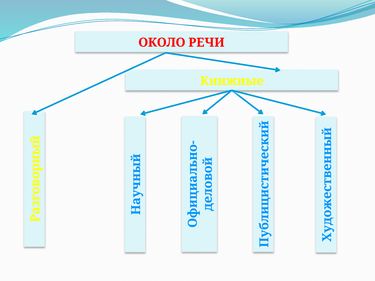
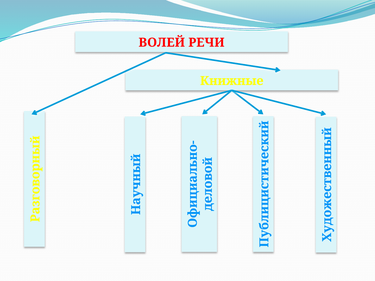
ОКОЛО: ОКОЛО -> ВОЛЕЙ
